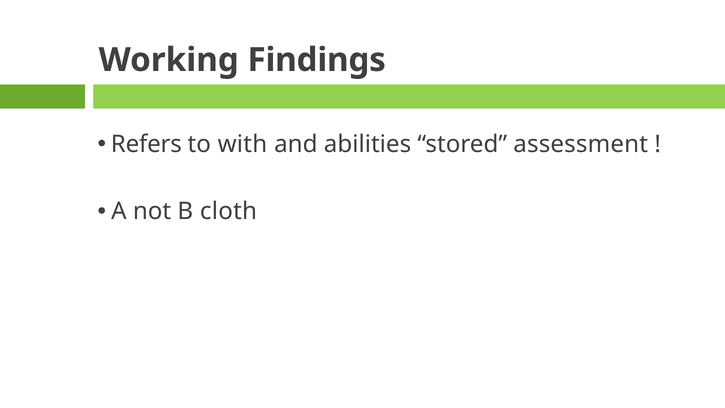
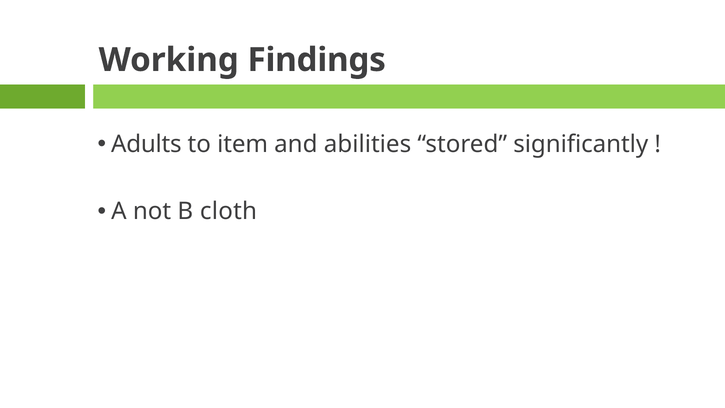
Refers: Refers -> Adults
with: with -> item
assessment: assessment -> significantly
